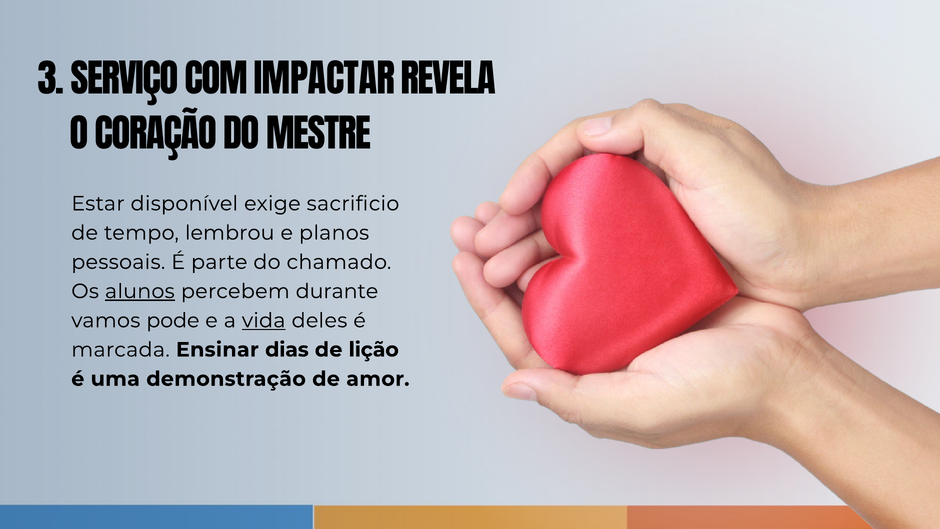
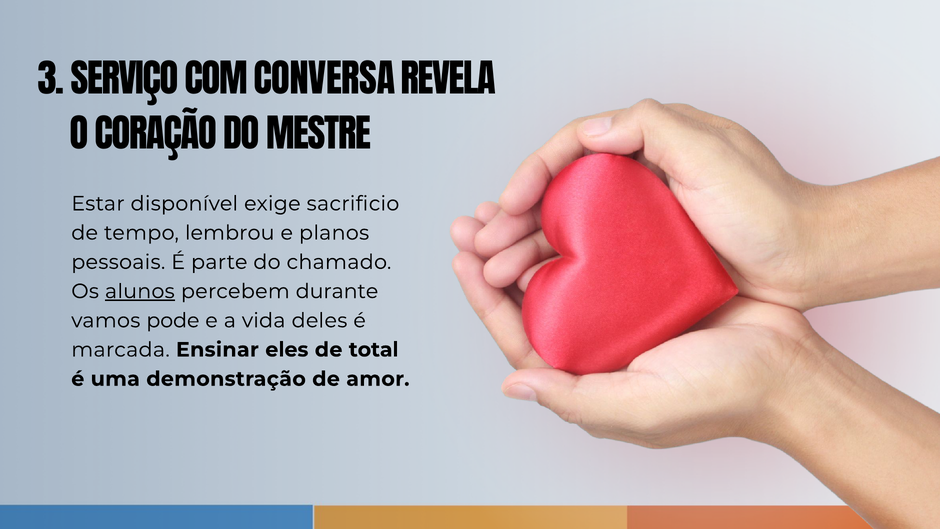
IMPACTAR: IMPACTAR -> CONVERSA
vida underline: present -> none
dias: dias -> eles
lição: lição -> total
